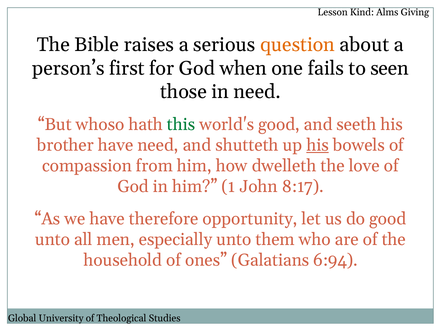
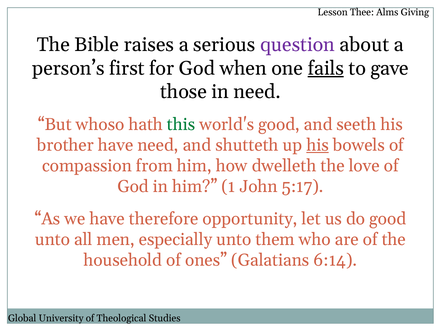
Kind: Kind -> Thee
question colour: orange -> purple
fails underline: none -> present
seen: seen -> gave
8:17: 8:17 -> 5:17
6:94: 6:94 -> 6:14
